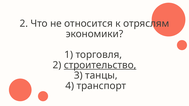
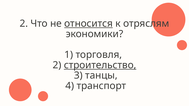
относится underline: none -> present
